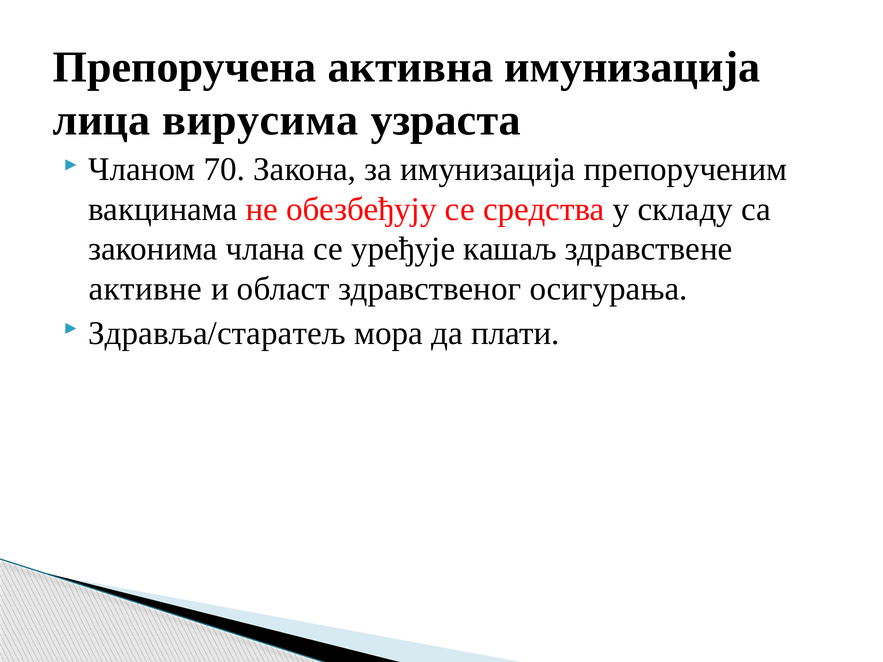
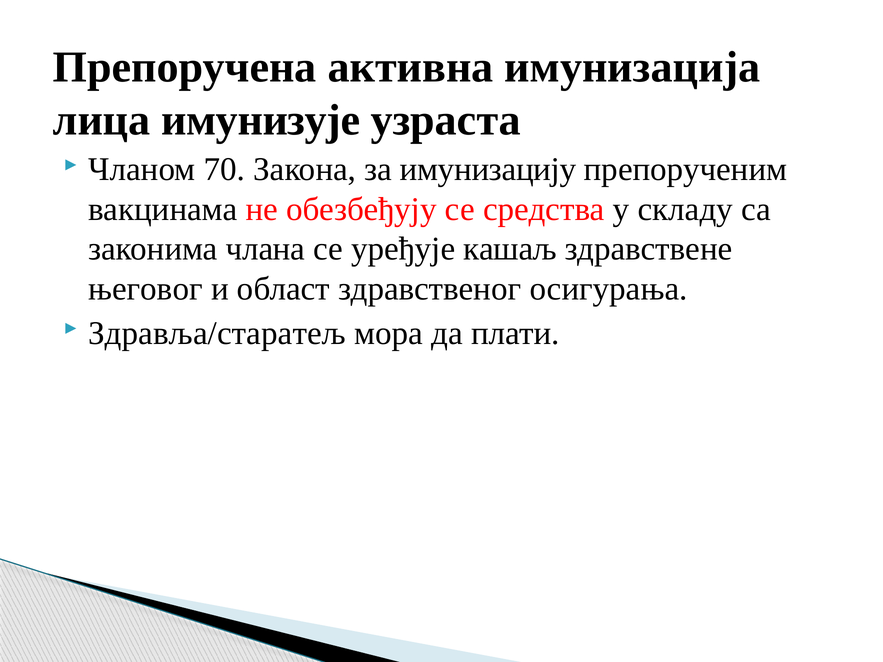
вирусима: вирусима -> имунизује
за имунизација: имунизација -> имунизацију
активне: активне -> његовог
